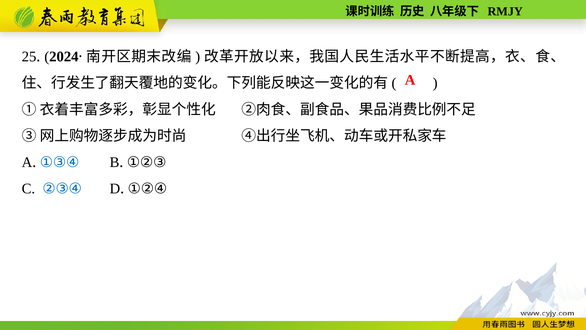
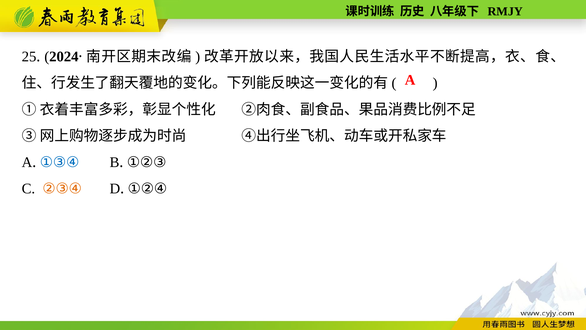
②③④ colour: blue -> orange
